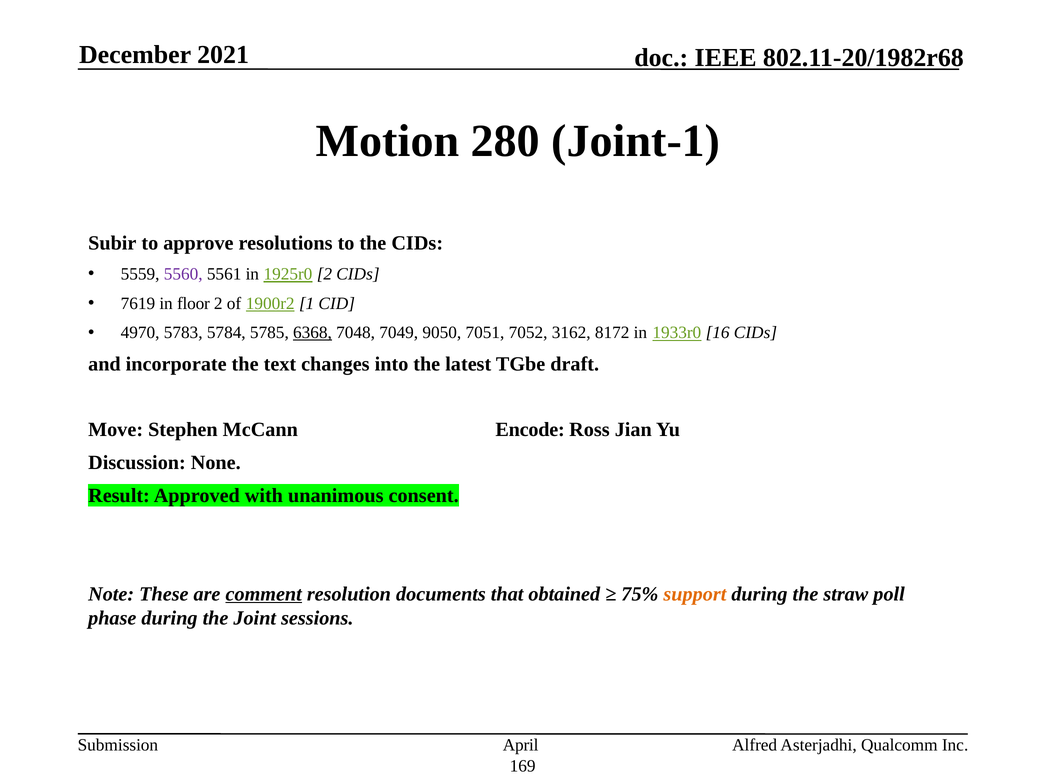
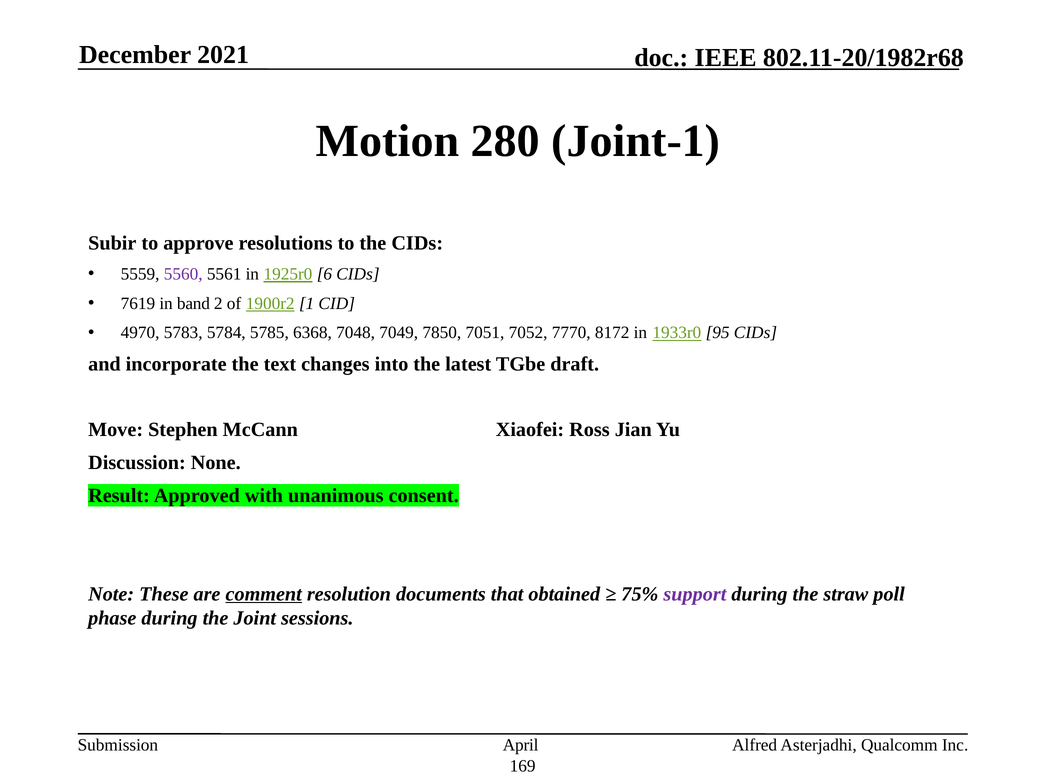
1925r0 2: 2 -> 6
floor: floor -> band
6368 underline: present -> none
9050: 9050 -> 7850
3162: 3162 -> 7770
16: 16 -> 95
Encode: Encode -> Xiaofei
support colour: orange -> purple
